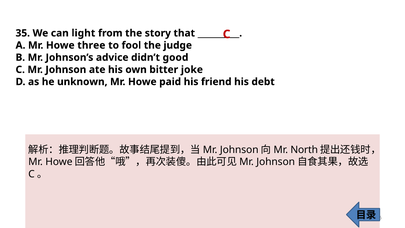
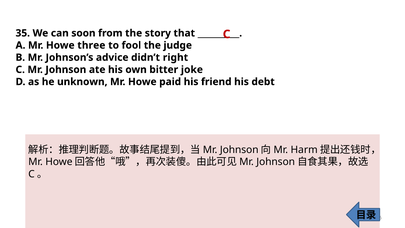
light: light -> soon
good: good -> right
North: North -> Harm
